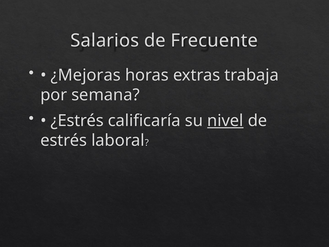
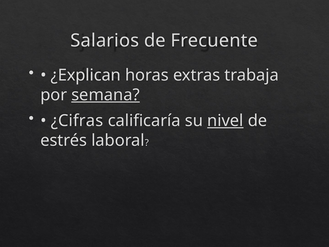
¿Mejoras: ¿Mejoras -> ¿Explican
semana underline: none -> present
¿Estrés: ¿Estrés -> ¿Cifras
